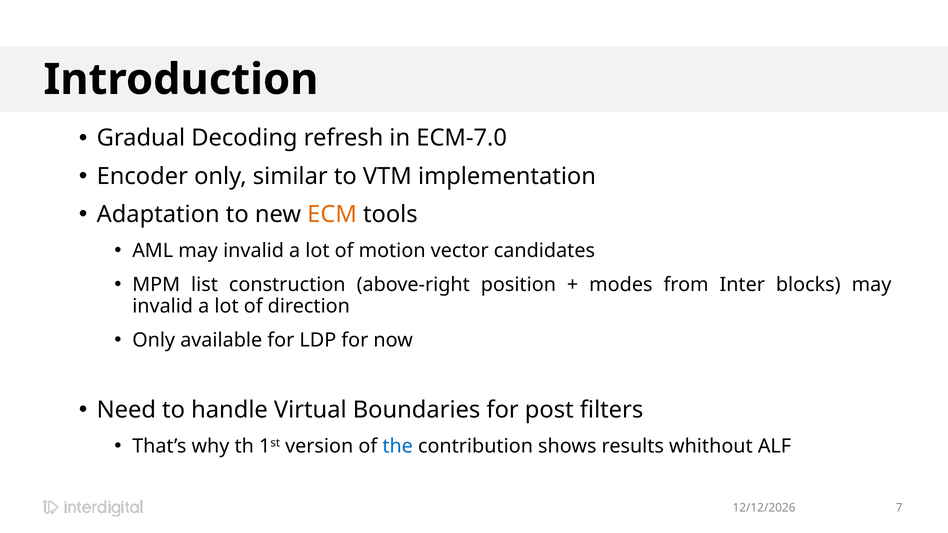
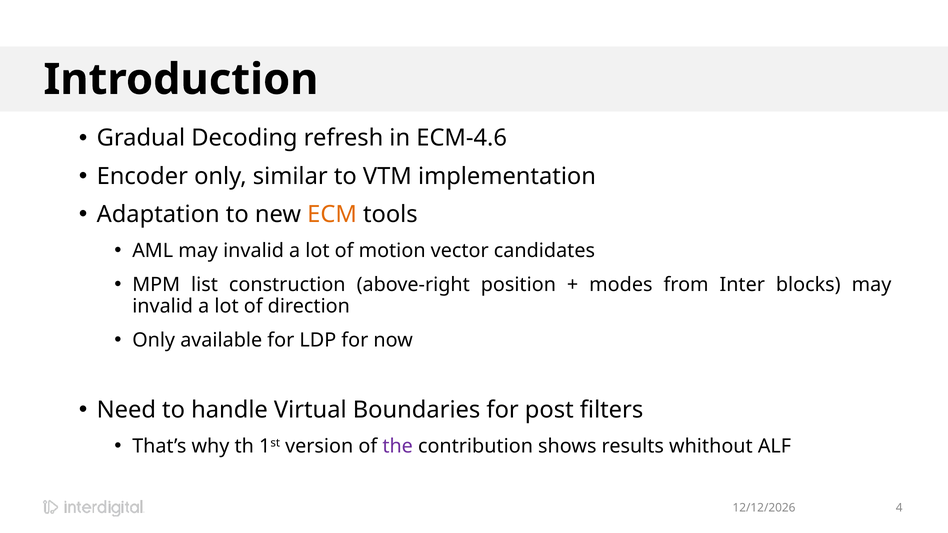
ECM-7.0: ECM-7.0 -> ECM-4.6
the colour: blue -> purple
7: 7 -> 4
